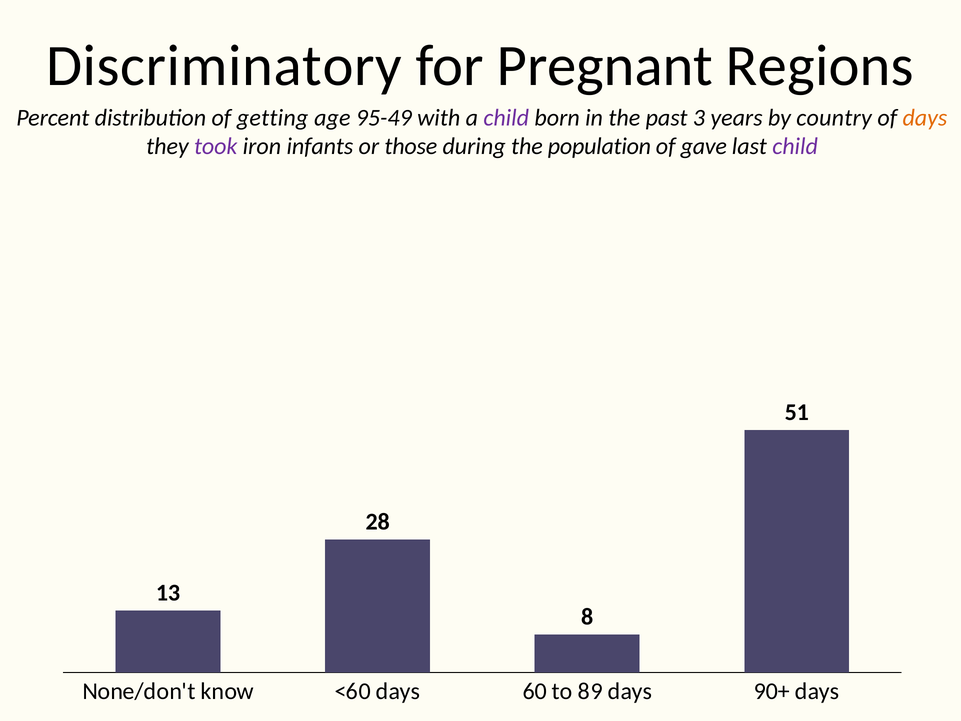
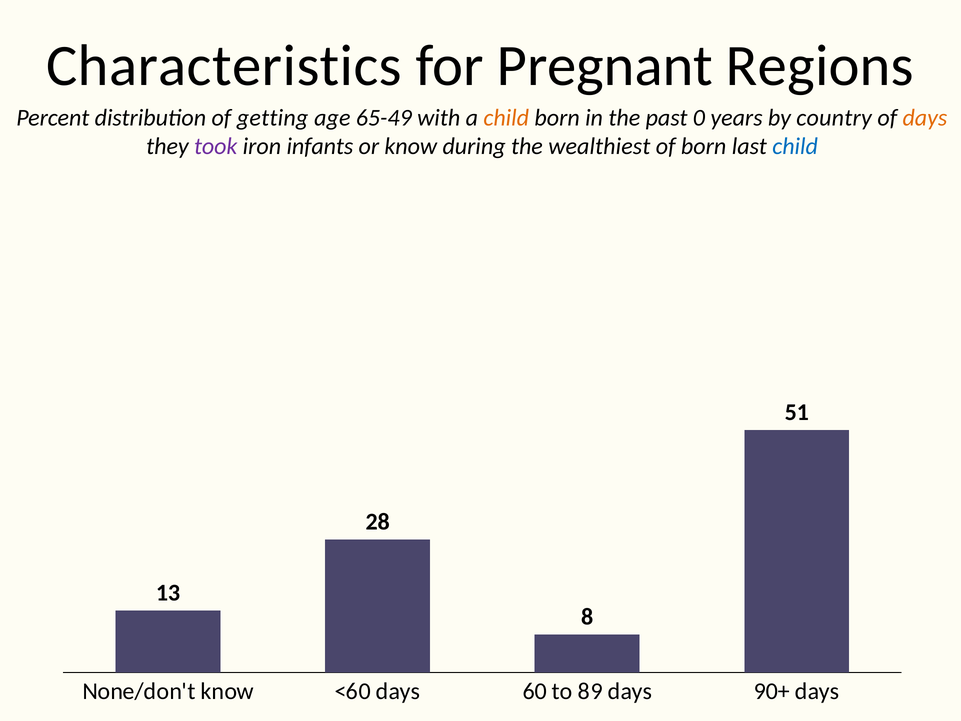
Discriminatory: Discriminatory -> Characteristics
95-49: 95-49 -> 65-49
child at (506, 118) colour: purple -> orange
3: 3 -> 0
or those: those -> know
population: population -> wealthiest
of gave: gave -> born
child at (795, 146) colour: purple -> blue
